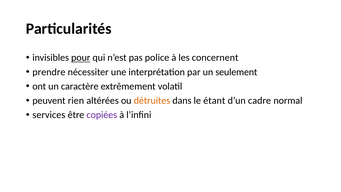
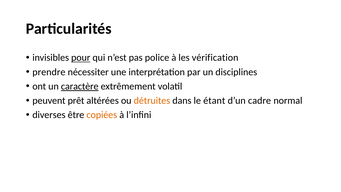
concernent: concernent -> vérification
seulement: seulement -> disciplines
caractère underline: none -> present
rien: rien -> prêt
services: services -> diverses
copiées colour: purple -> orange
